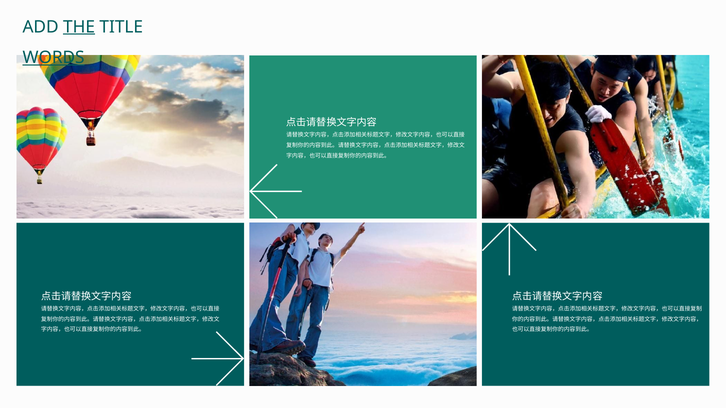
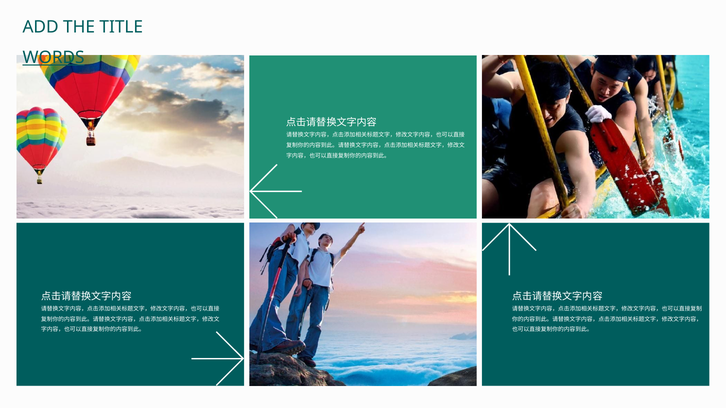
THE underline: present -> none
